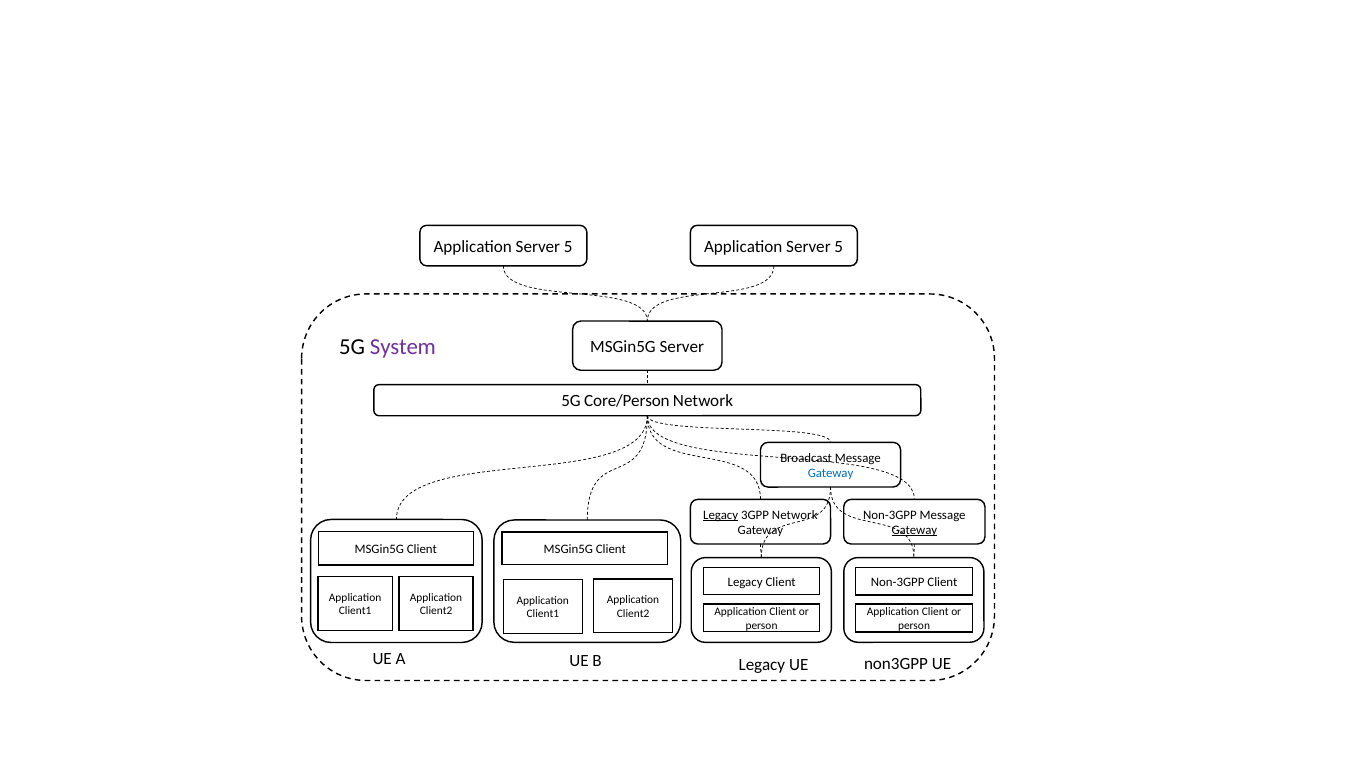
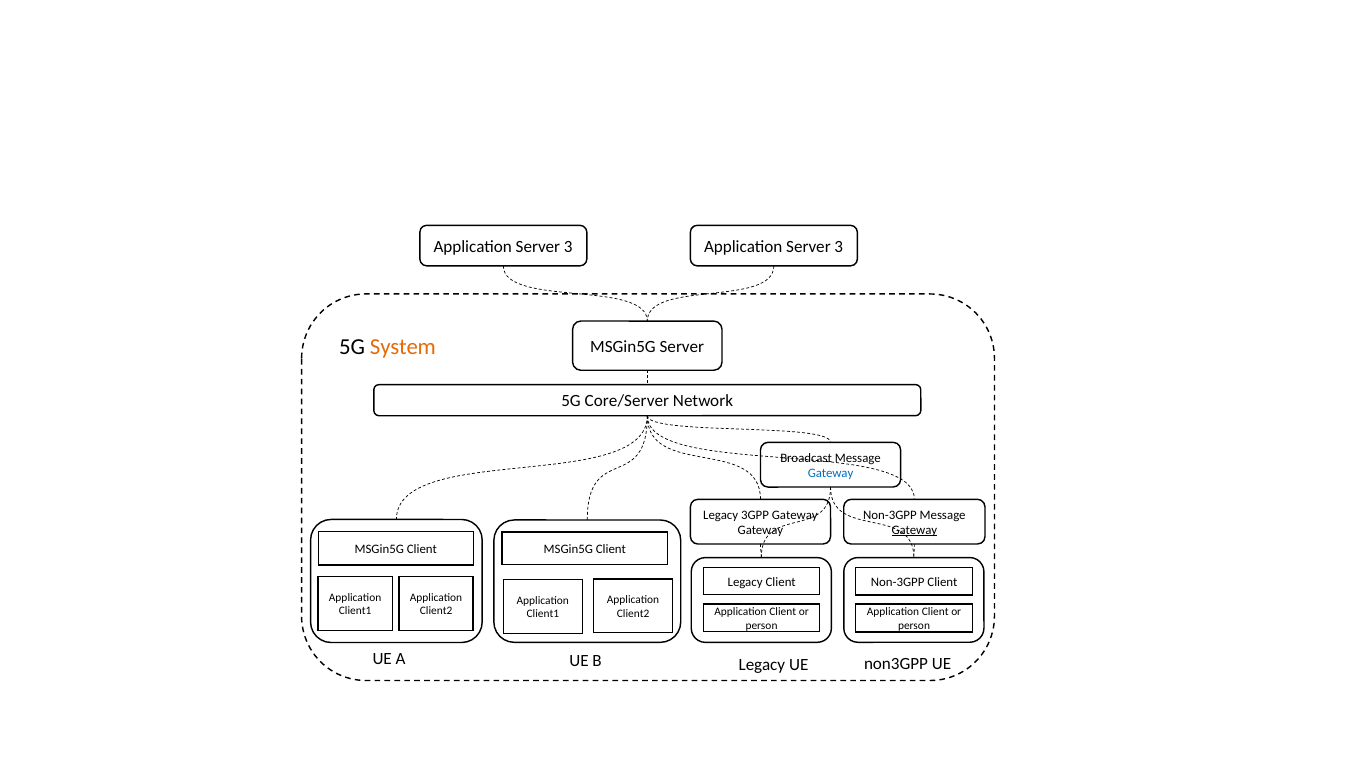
5 at (568, 247): 5 -> 3
5 at (839, 247): 5 -> 3
System colour: purple -> orange
Core/Person: Core/Person -> Core/Server
Legacy at (721, 515) underline: present -> none
3GPP Network: Network -> Gateway
